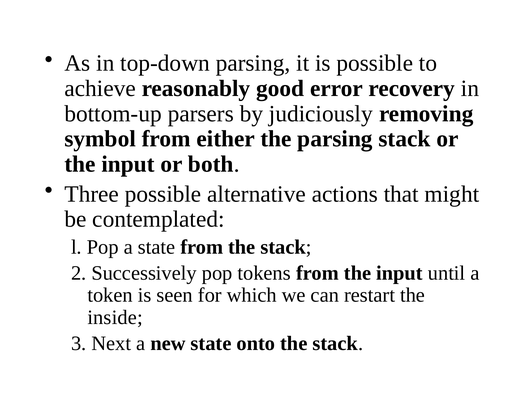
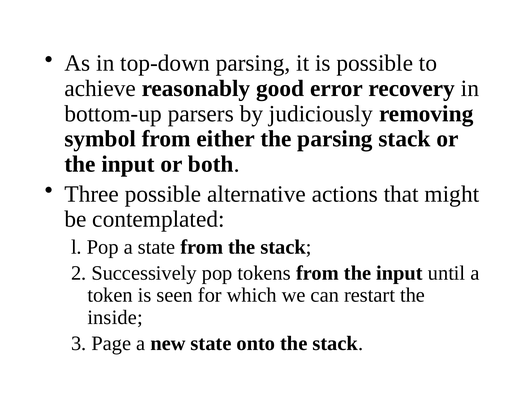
Next: Next -> Page
